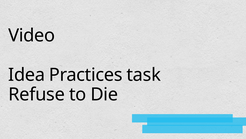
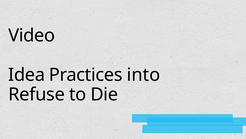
task: task -> into
